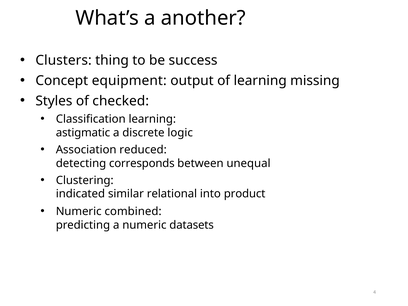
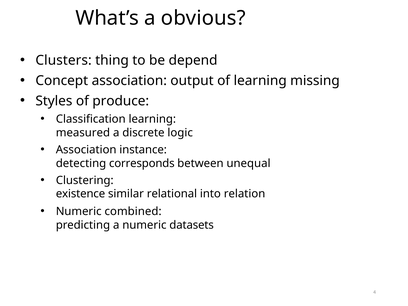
another: another -> obvious
success: success -> depend
Concept equipment: equipment -> association
checked: checked -> produce
astigmatic: astigmatic -> measured
reduced: reduced -> instance
indicated: indicated -> existence
product: product -> relation
